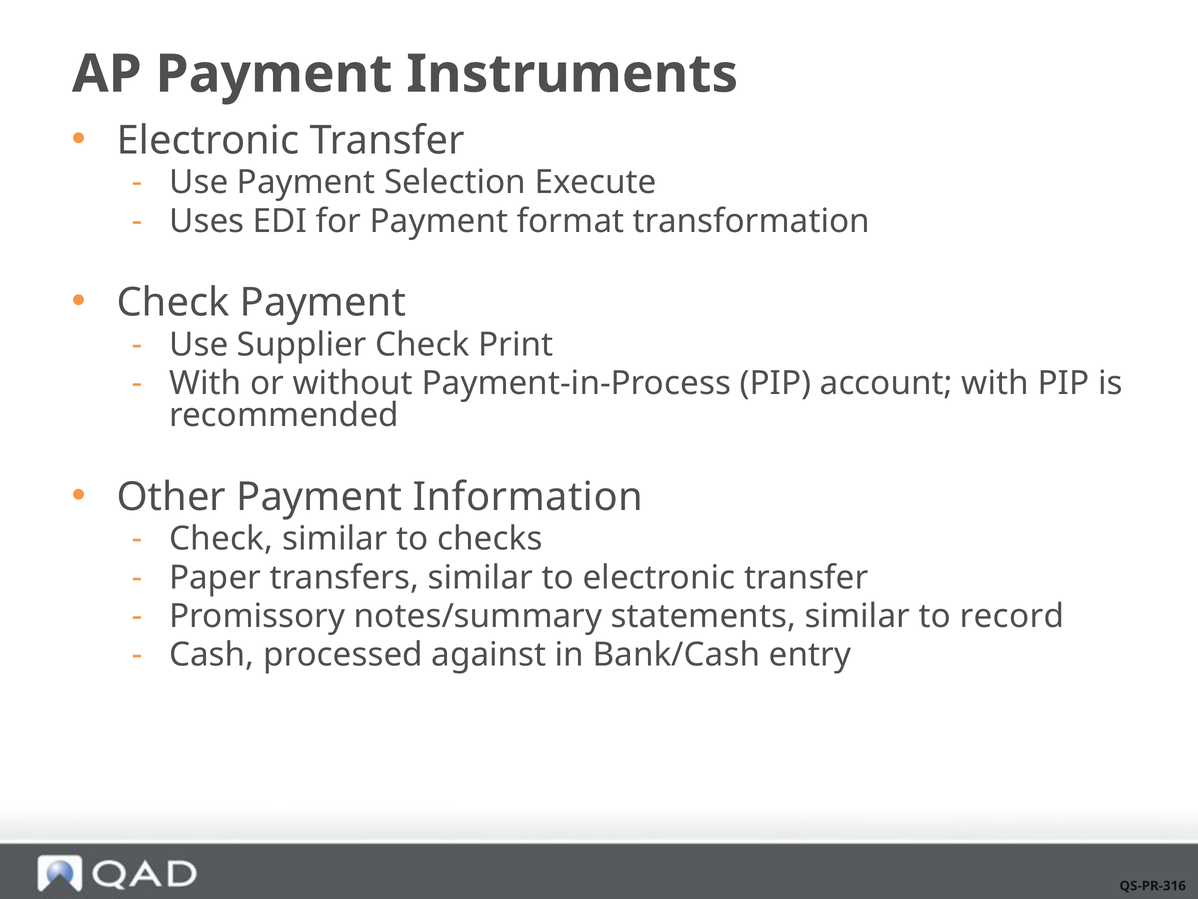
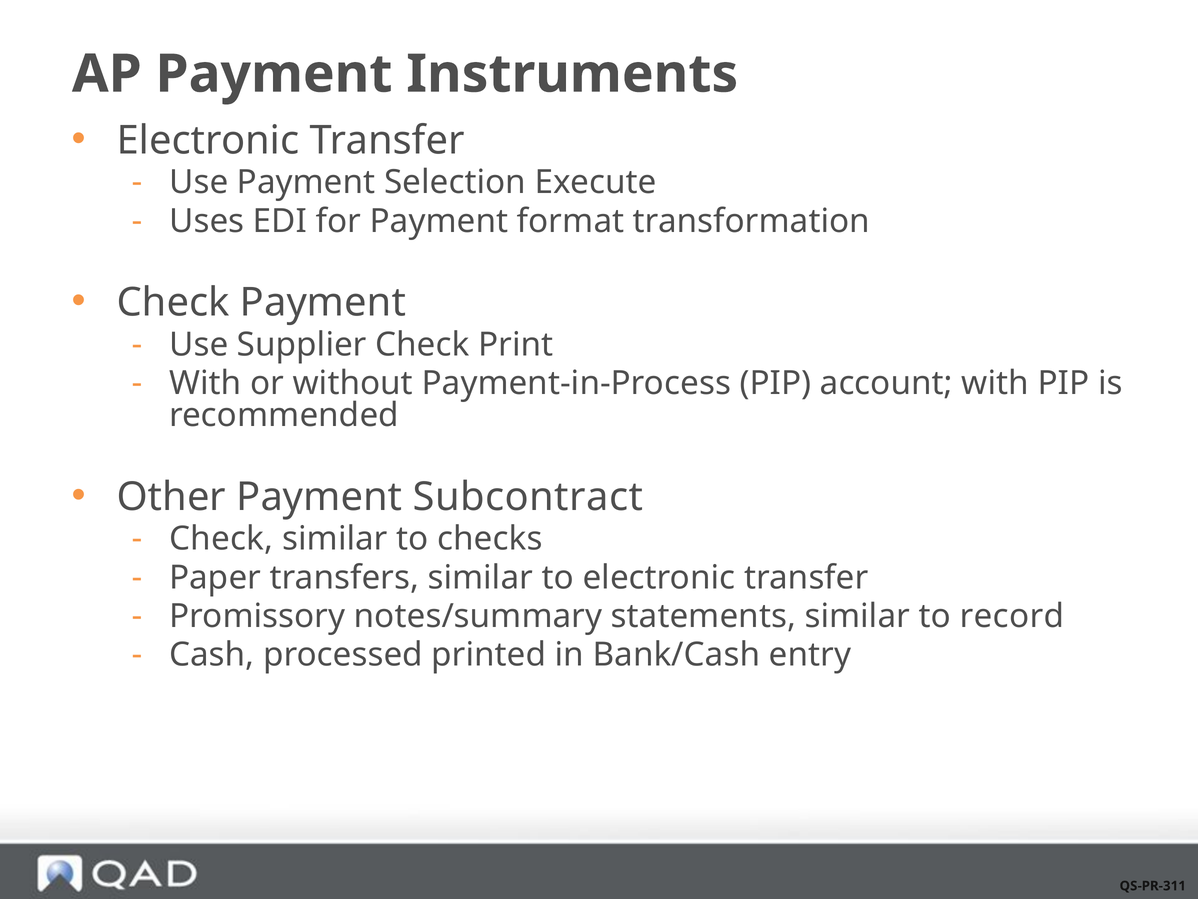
Information: Information -> Subcontract
against: against -> printed
QS-PR-316: QS-PR-316 -> QS-PR-311
